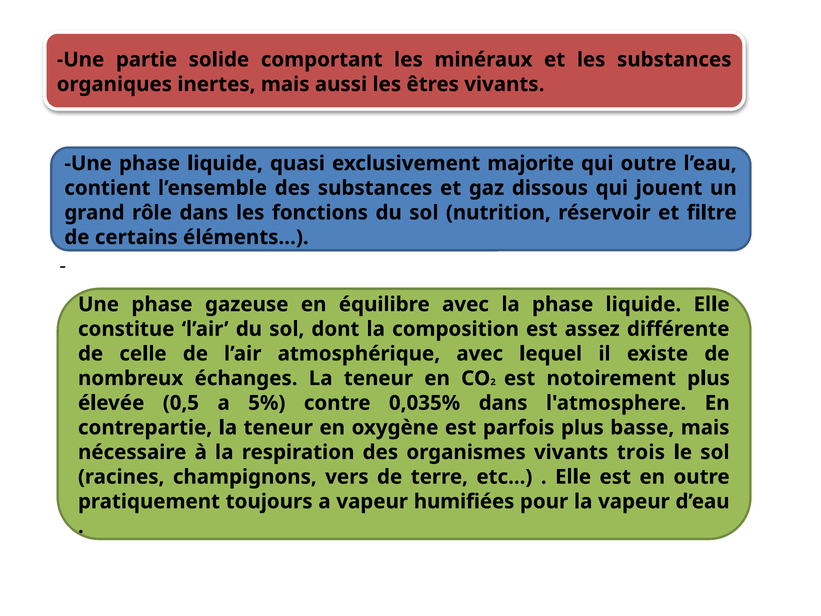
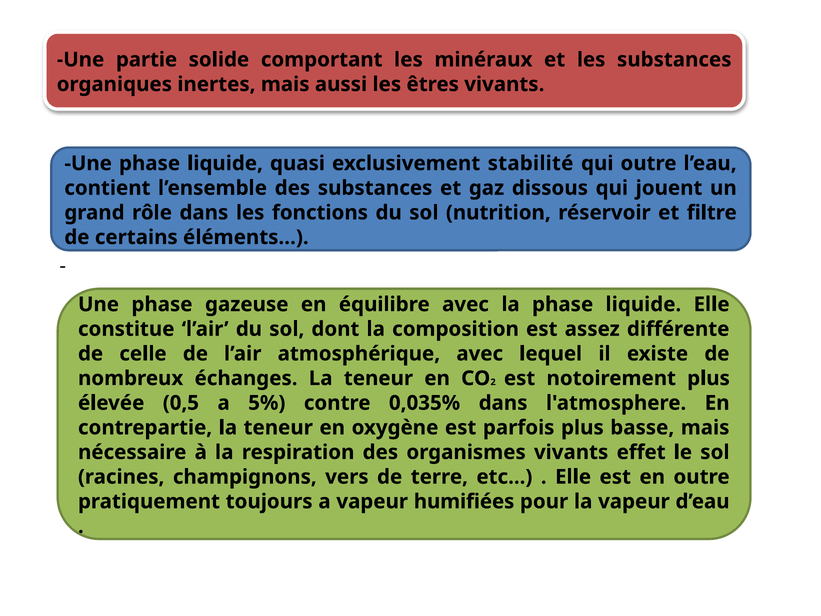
majorite: majorite -> stabilité
trois: trois -> effet
